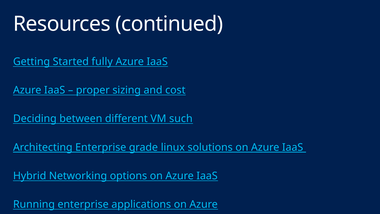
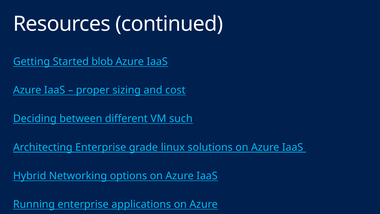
fully: fully -> blob
